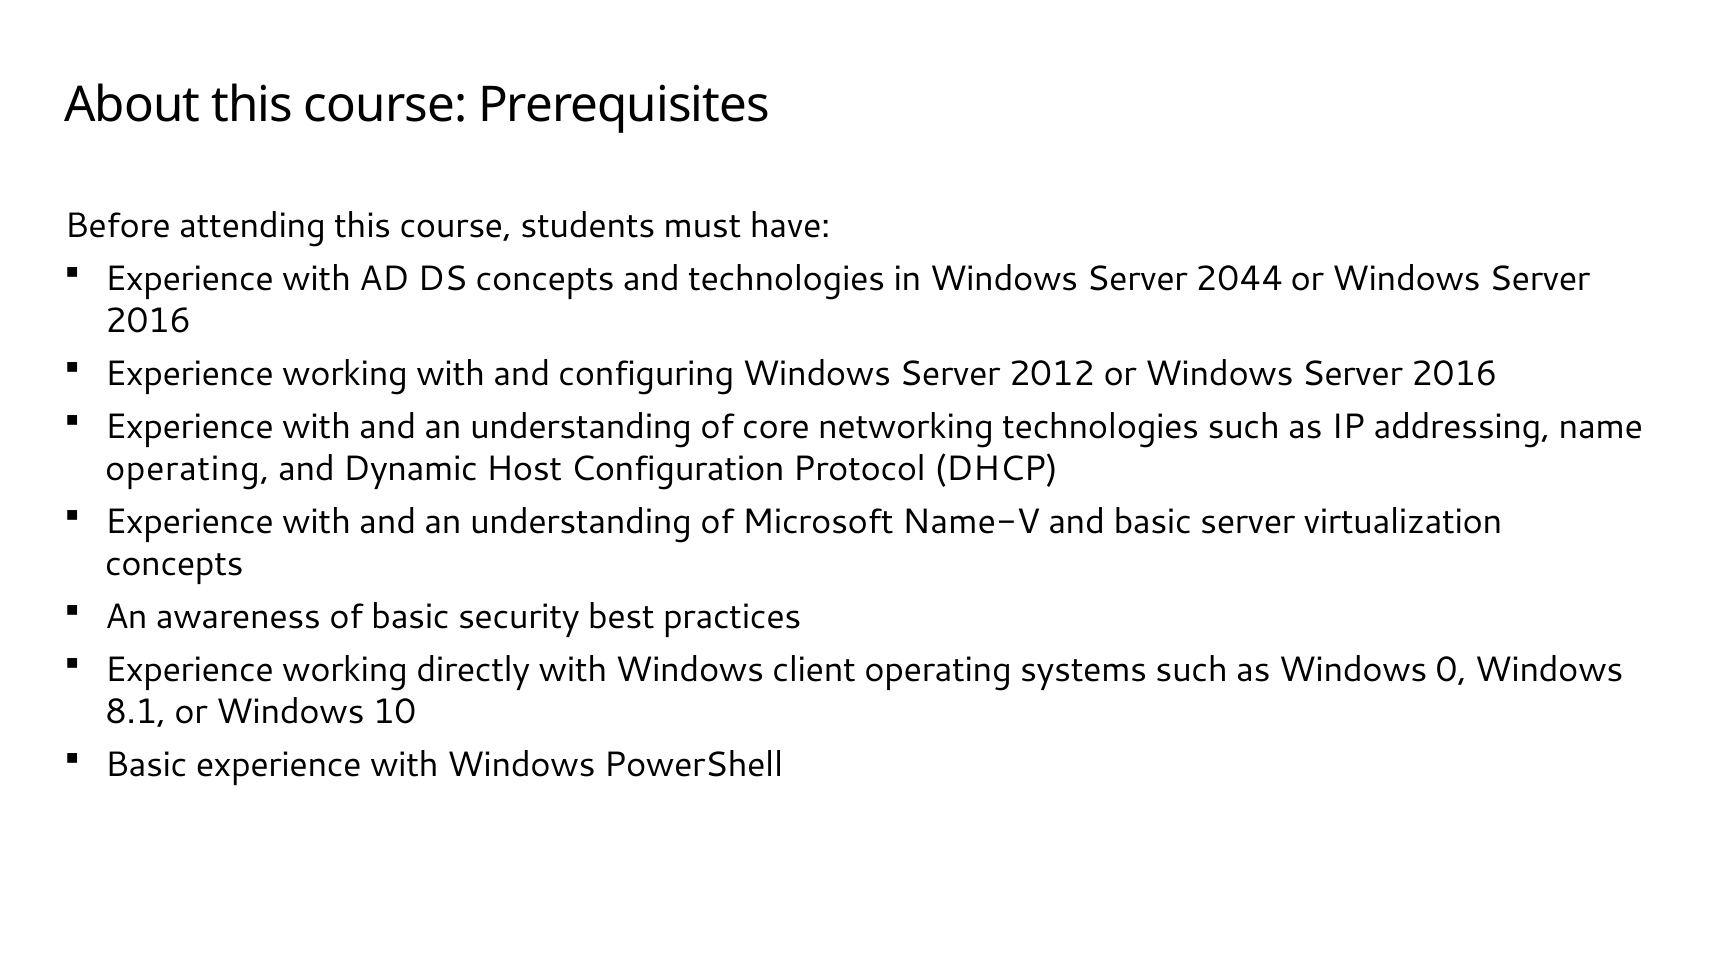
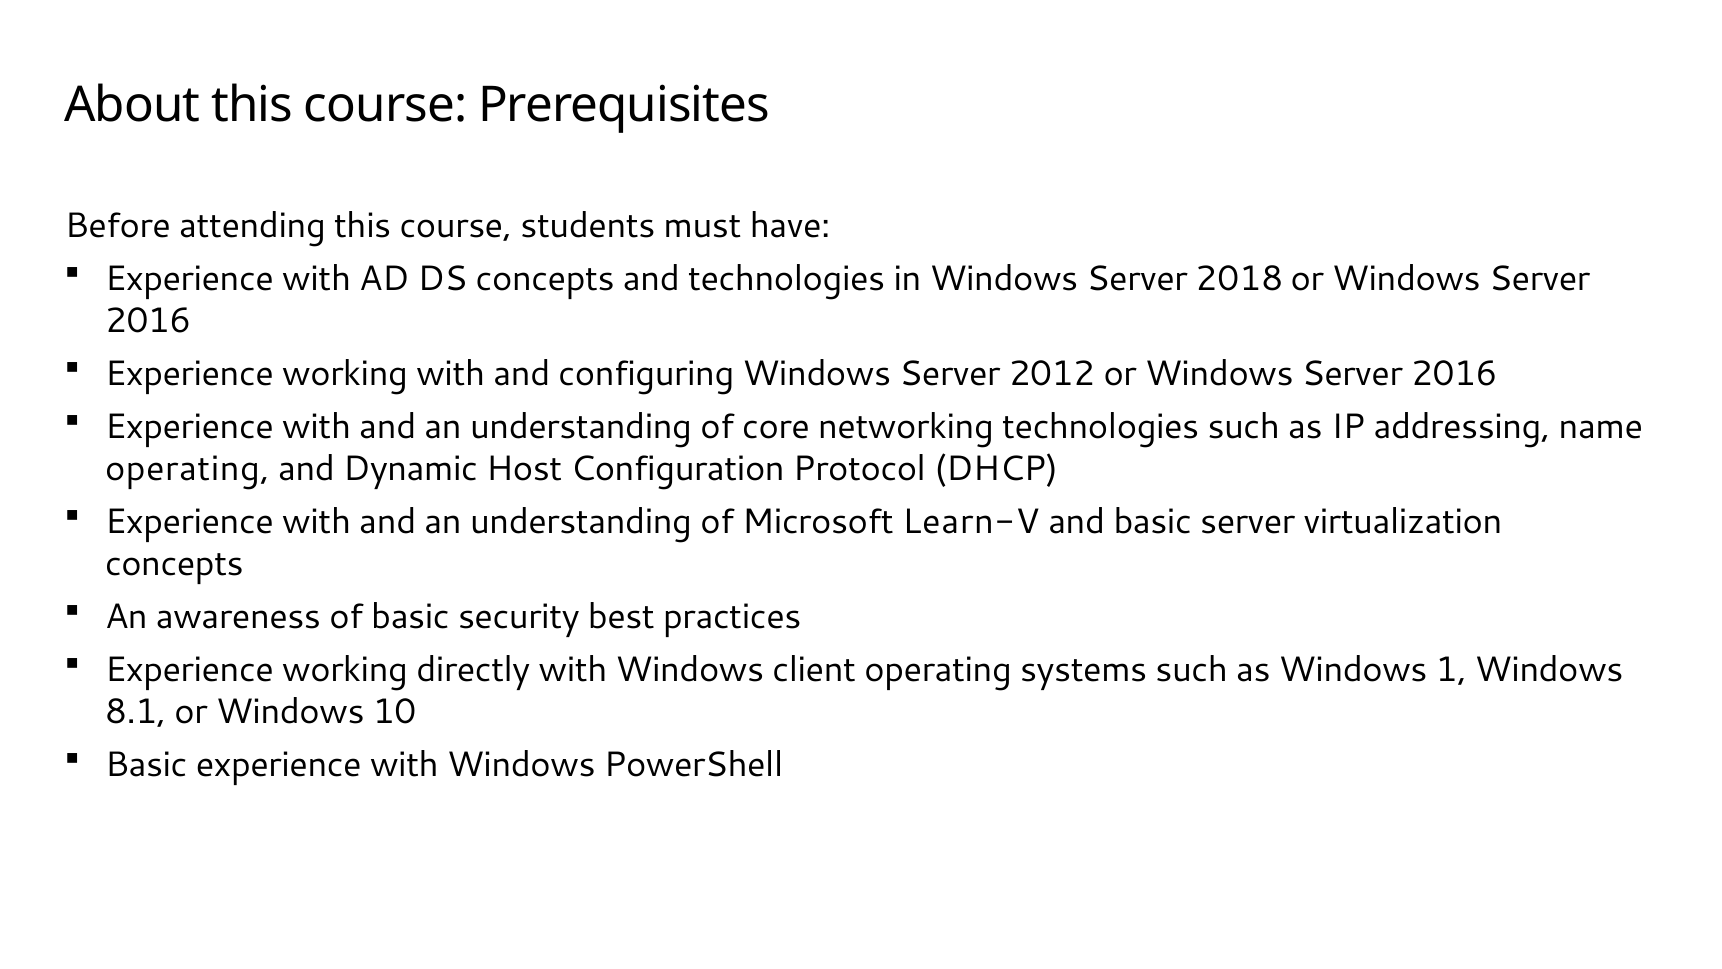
2044: 2044 -> 2018
Name-V: Name-V -> Learn-V
0: 0 -> 1
